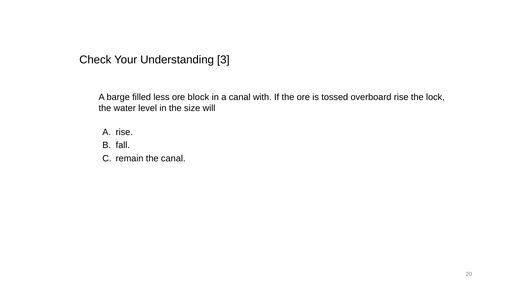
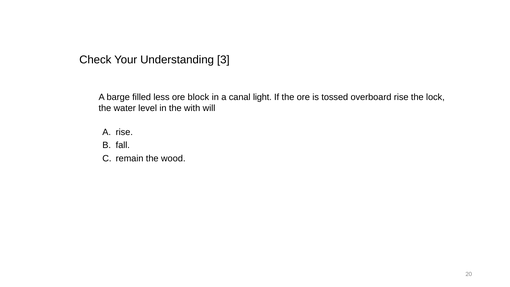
with: with -> light
size: size -> with
the canal: canal -> wood
